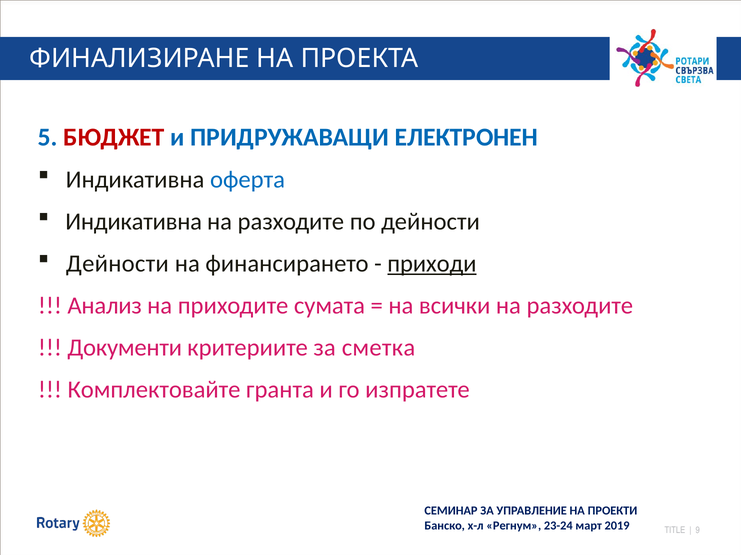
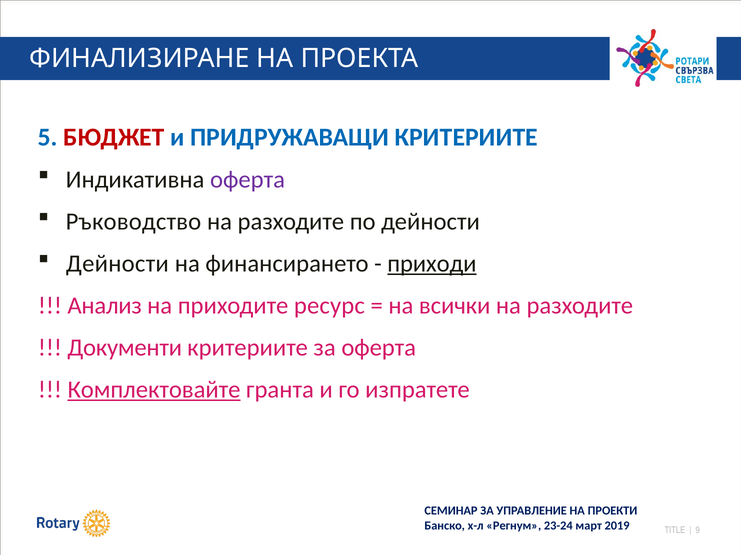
ПРИДРУЖАВАЩИ ЕЛЕКТРОНЕН: ЕЛЕКТРОНЕН -> КРИТЕРИИТЕ
оферта at (248, 180) colour: blue -> purple
Индикативна at (134, 222): Индикативна -> Ръководство
сумата: сумата -> ресурс
за сметка: сметка -> оферта
Комплектовайте underline: none -> present
